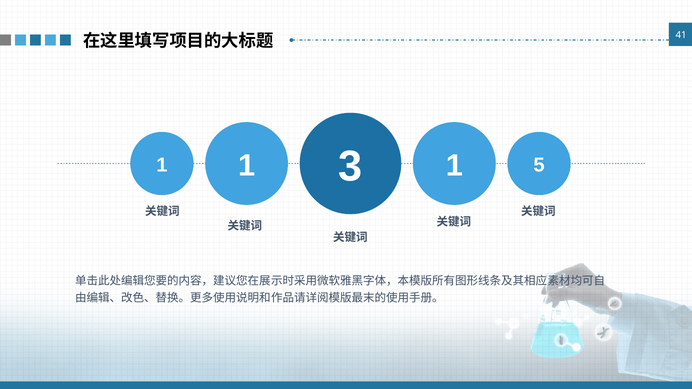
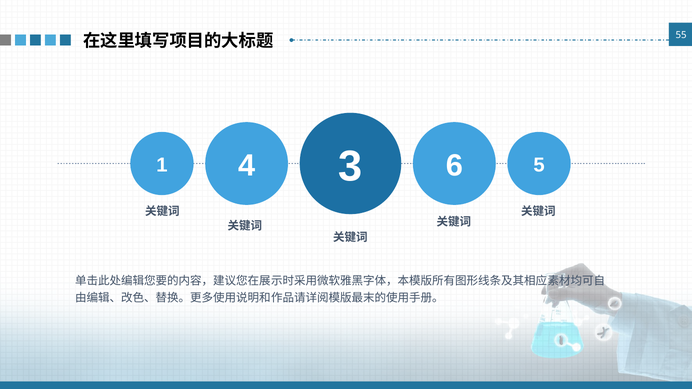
41: 41 -> 55
1 1: 1 -> 4
3 1: 1 -> 6
